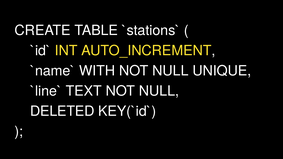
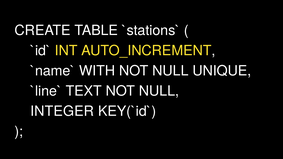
DELETED: DELETED -> INTEGER
